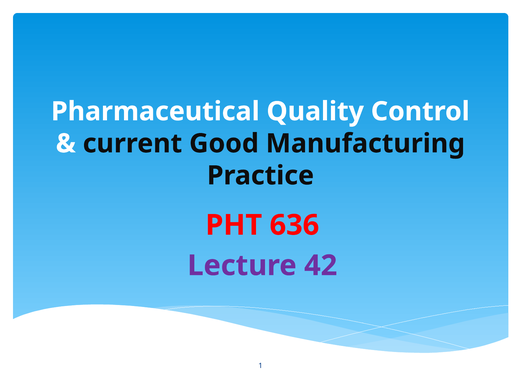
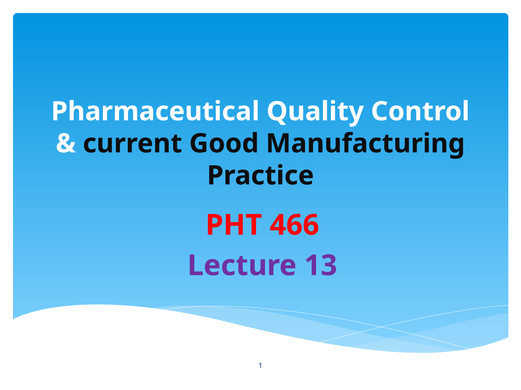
636: 636 -> 466
42: 42 -> 13
